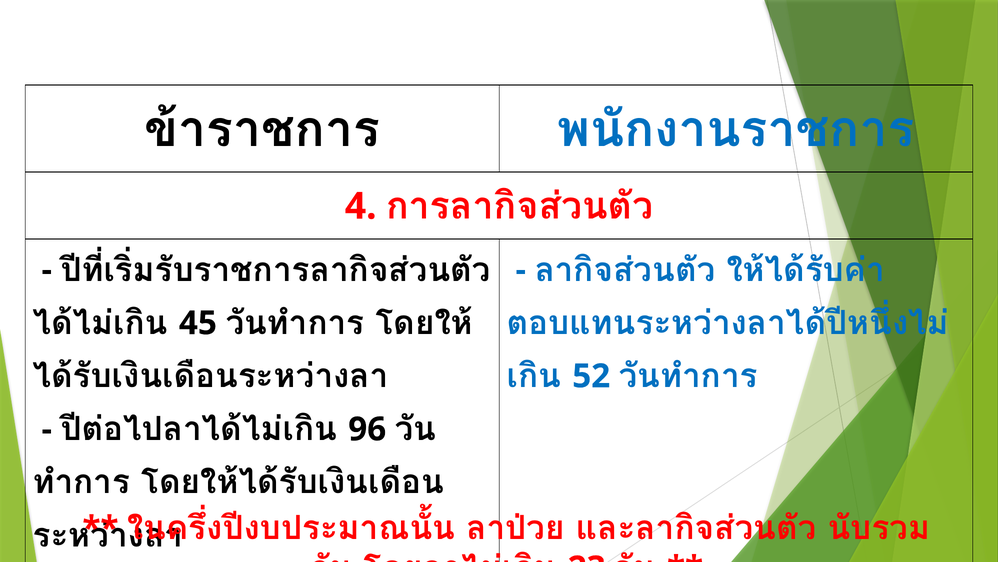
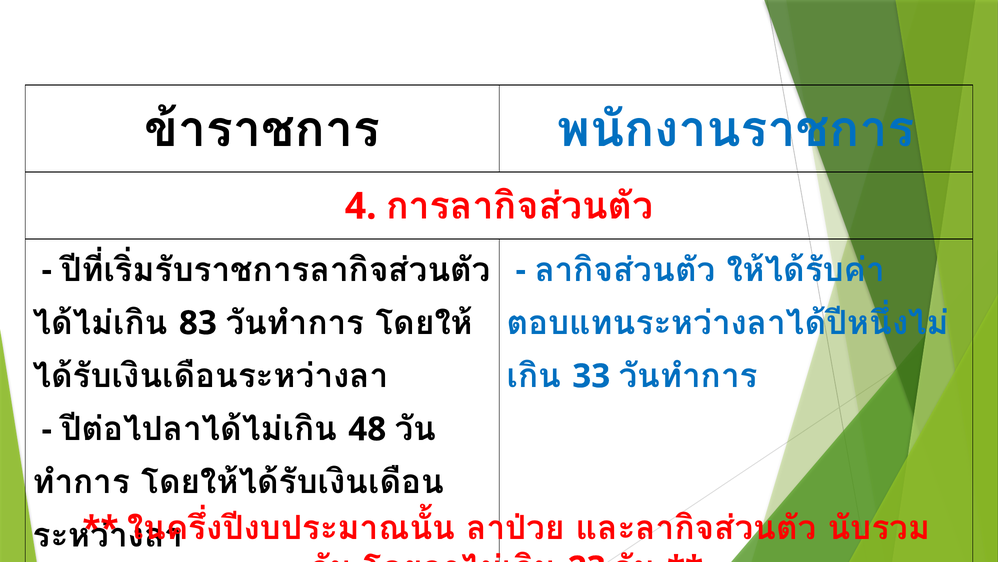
45: 45 -> 83
52: 52 -> 33
96: 96 -> 48
